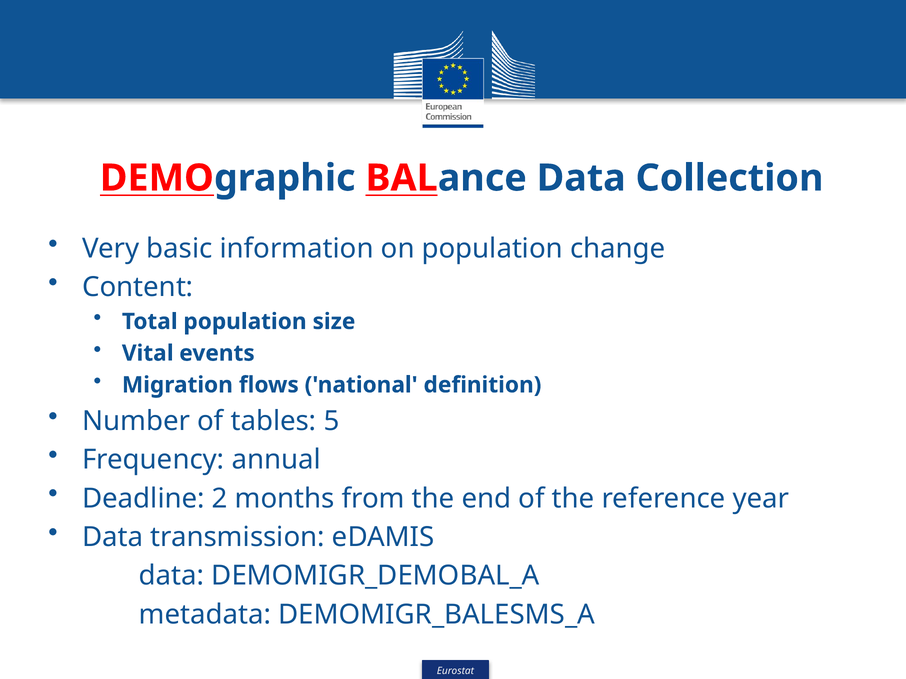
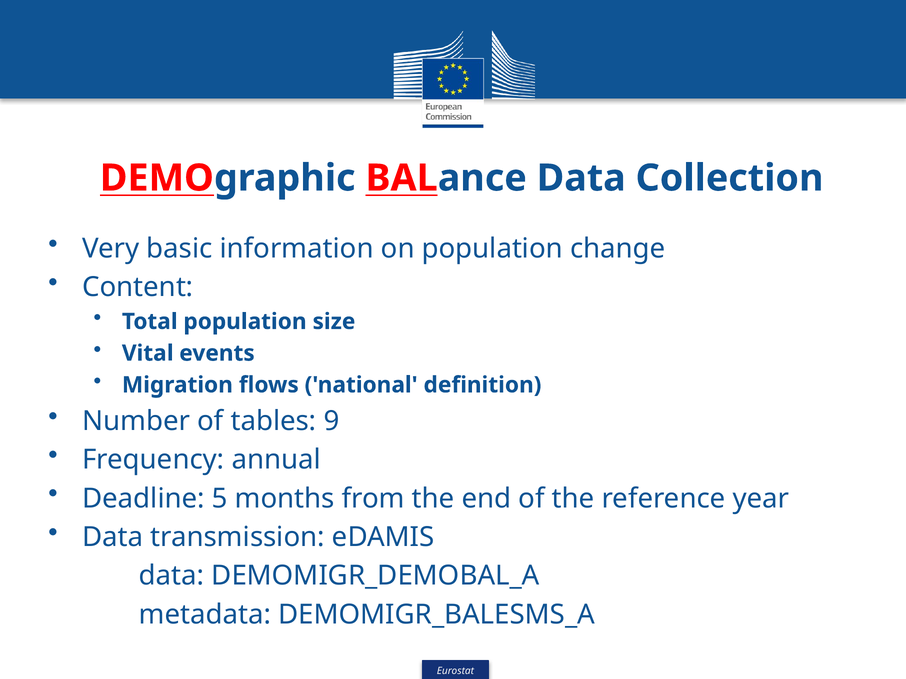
5: 5 -> 9
2: 2 -> 5
